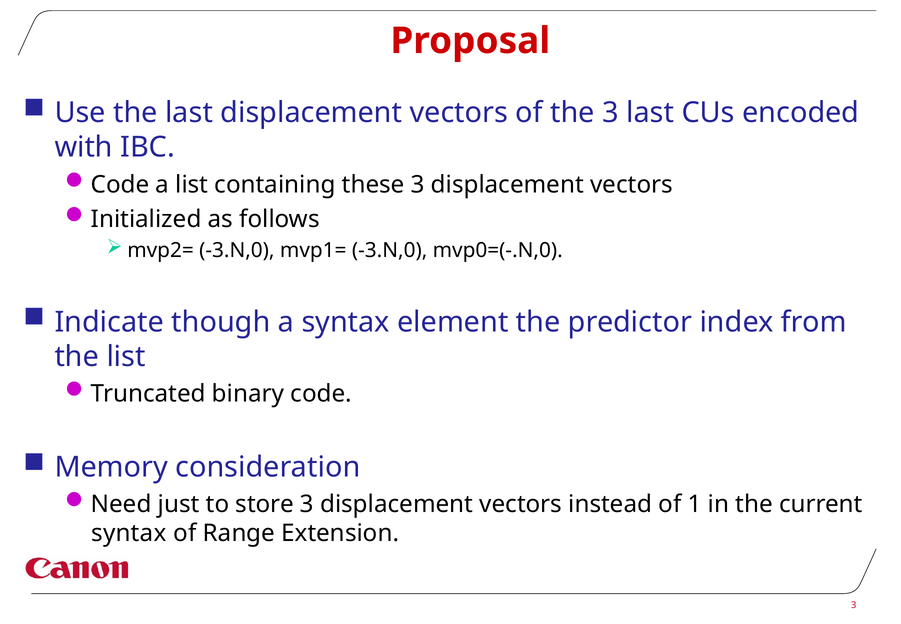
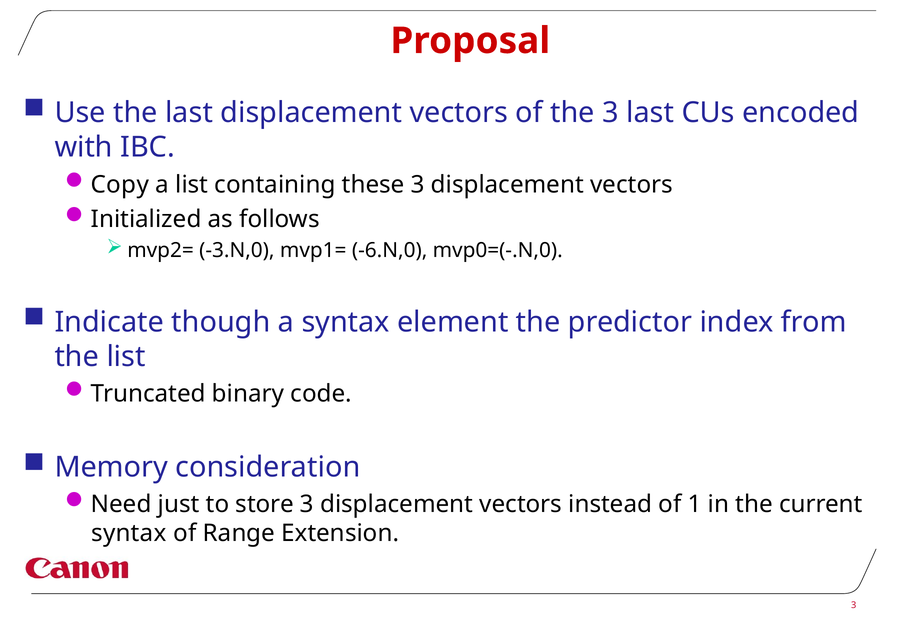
Code at (120, 184): Code -> Copy
mvp1= -3.N,0: -3.N,0 -> -6.N,0
